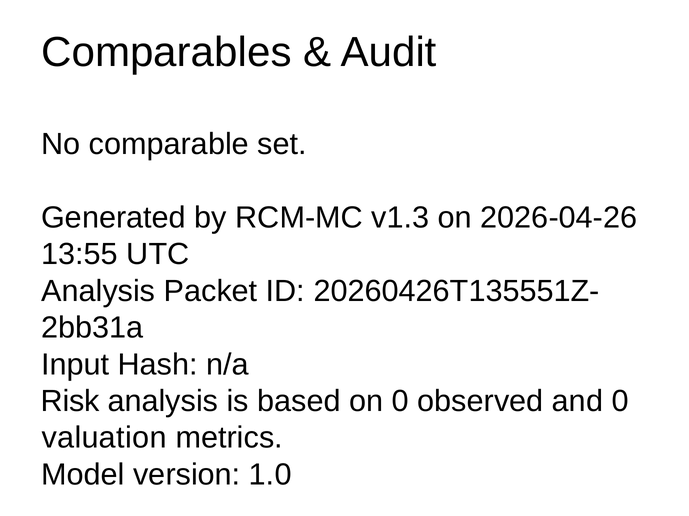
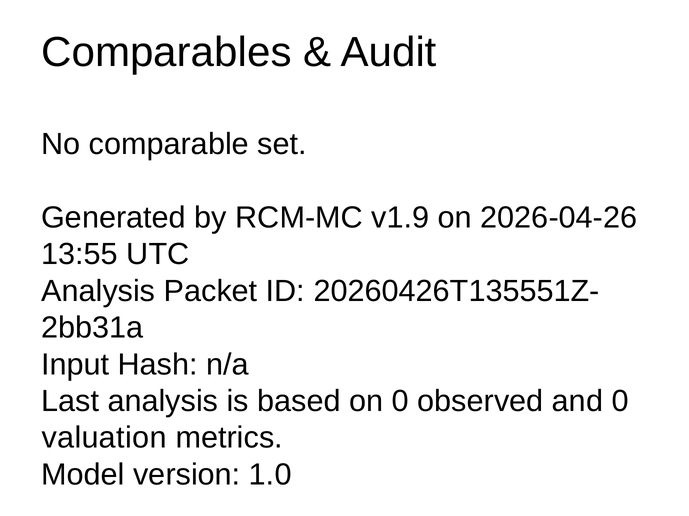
v1.3: v1.3 -> v1.9
Risk: Risk -> Last
